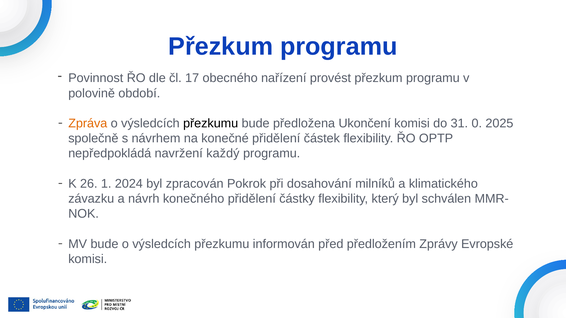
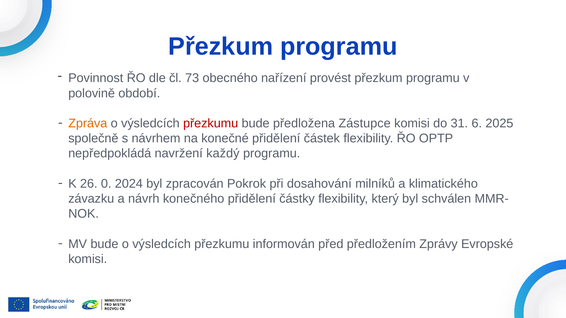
17: 17 -> 73
přezkumu at (211, 123) colour: black -> red
Ukončení: Ukončení -> Zástupce
0: 0 -> 6
1: 1 -> 0
